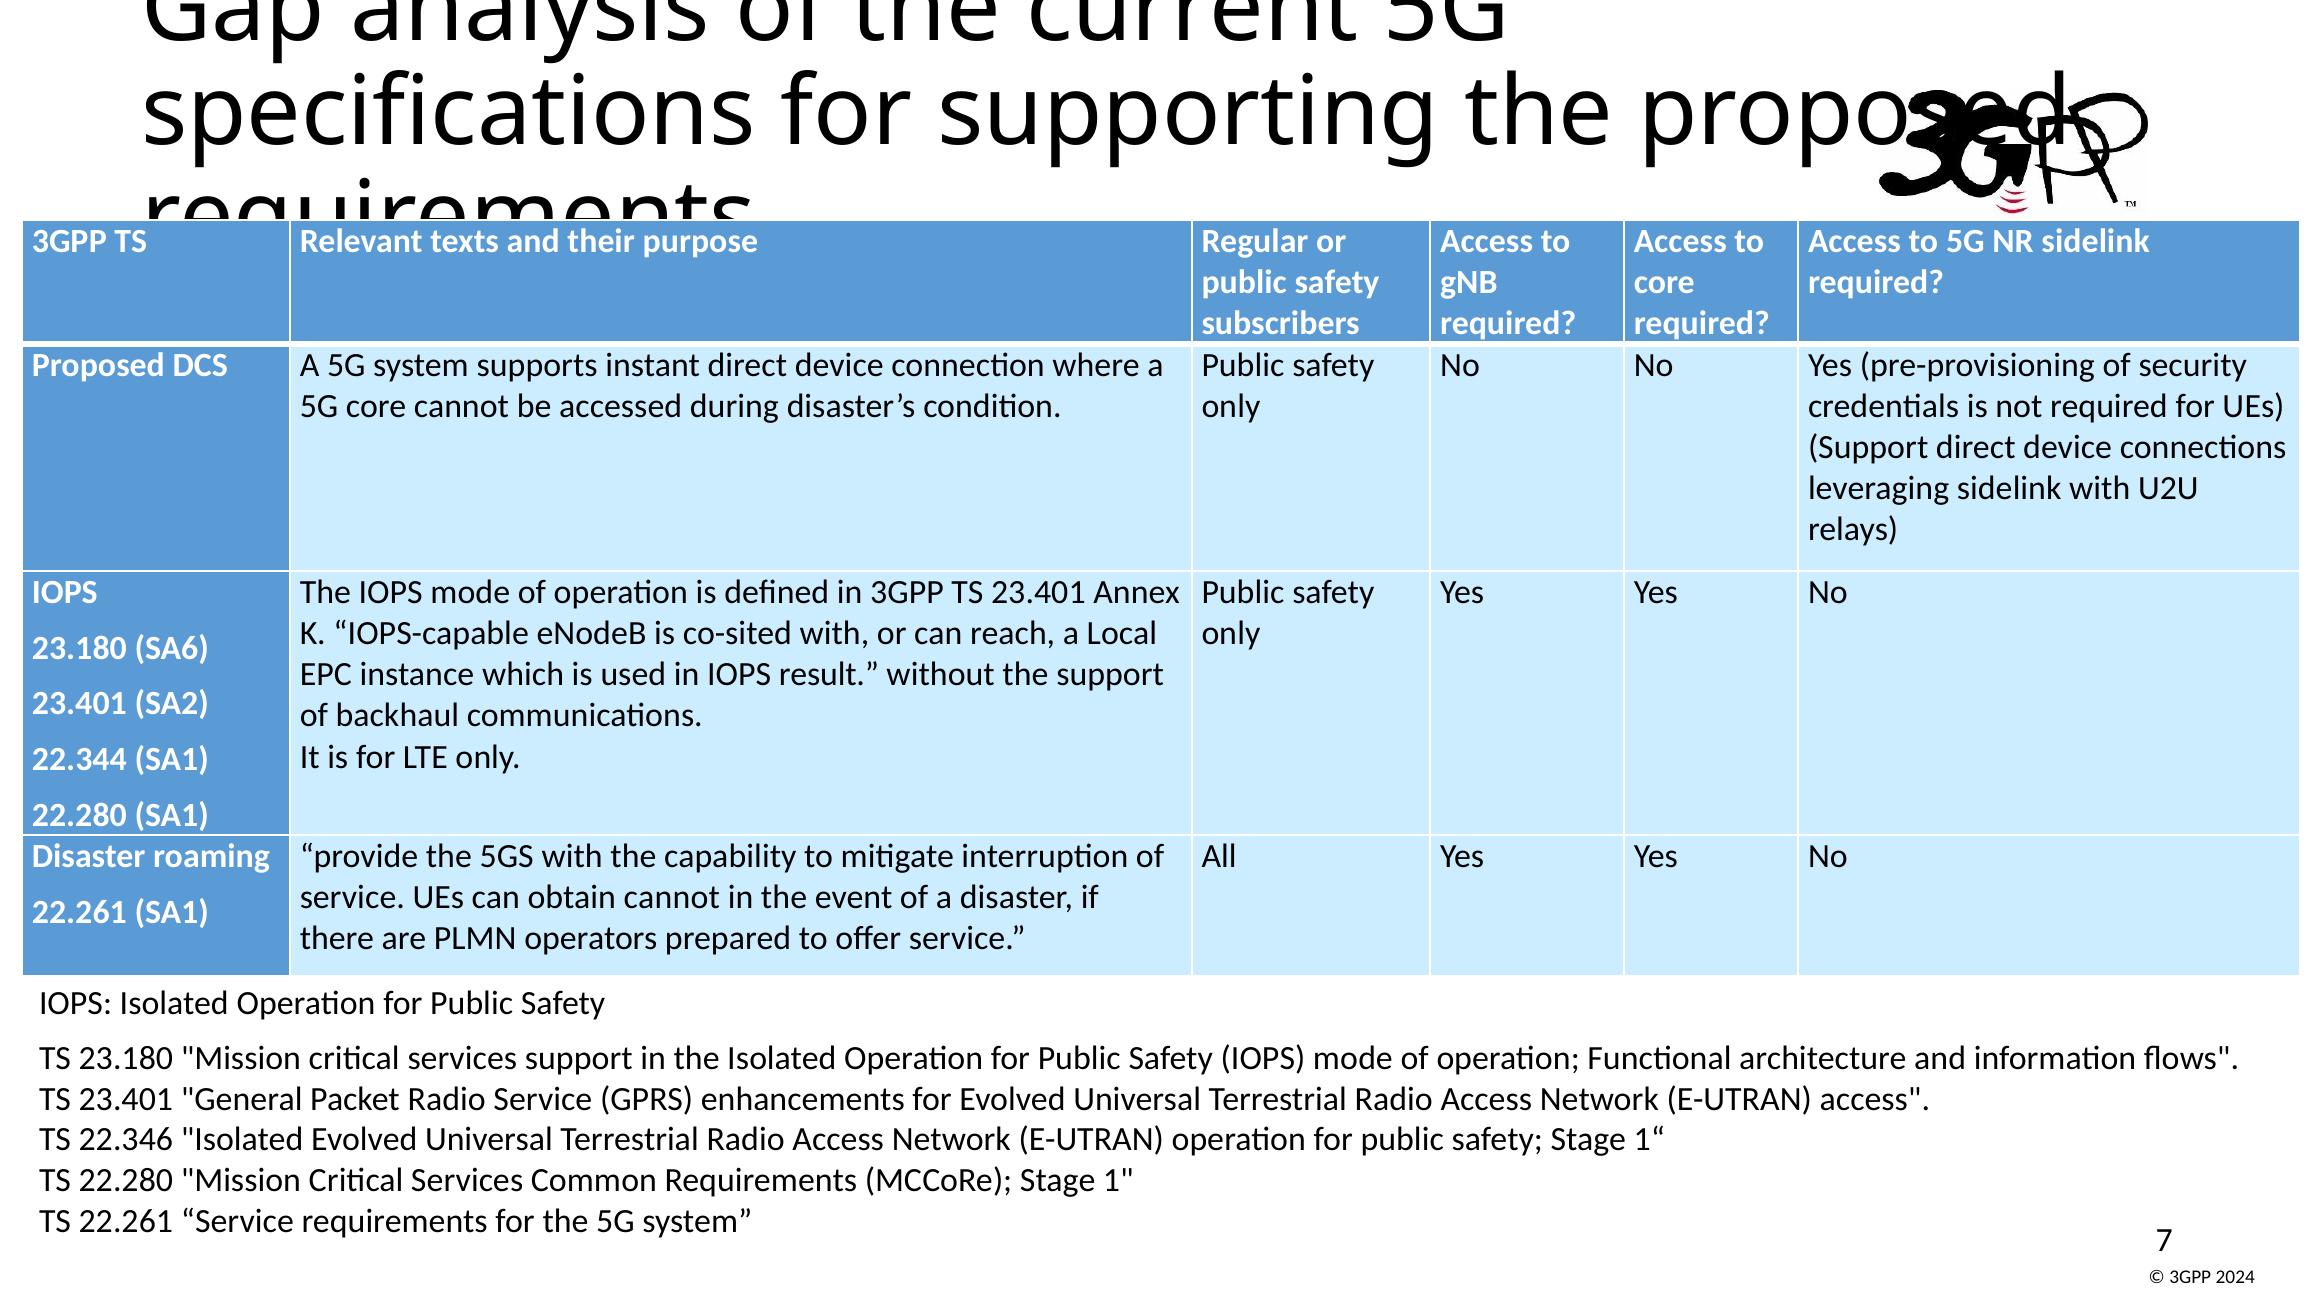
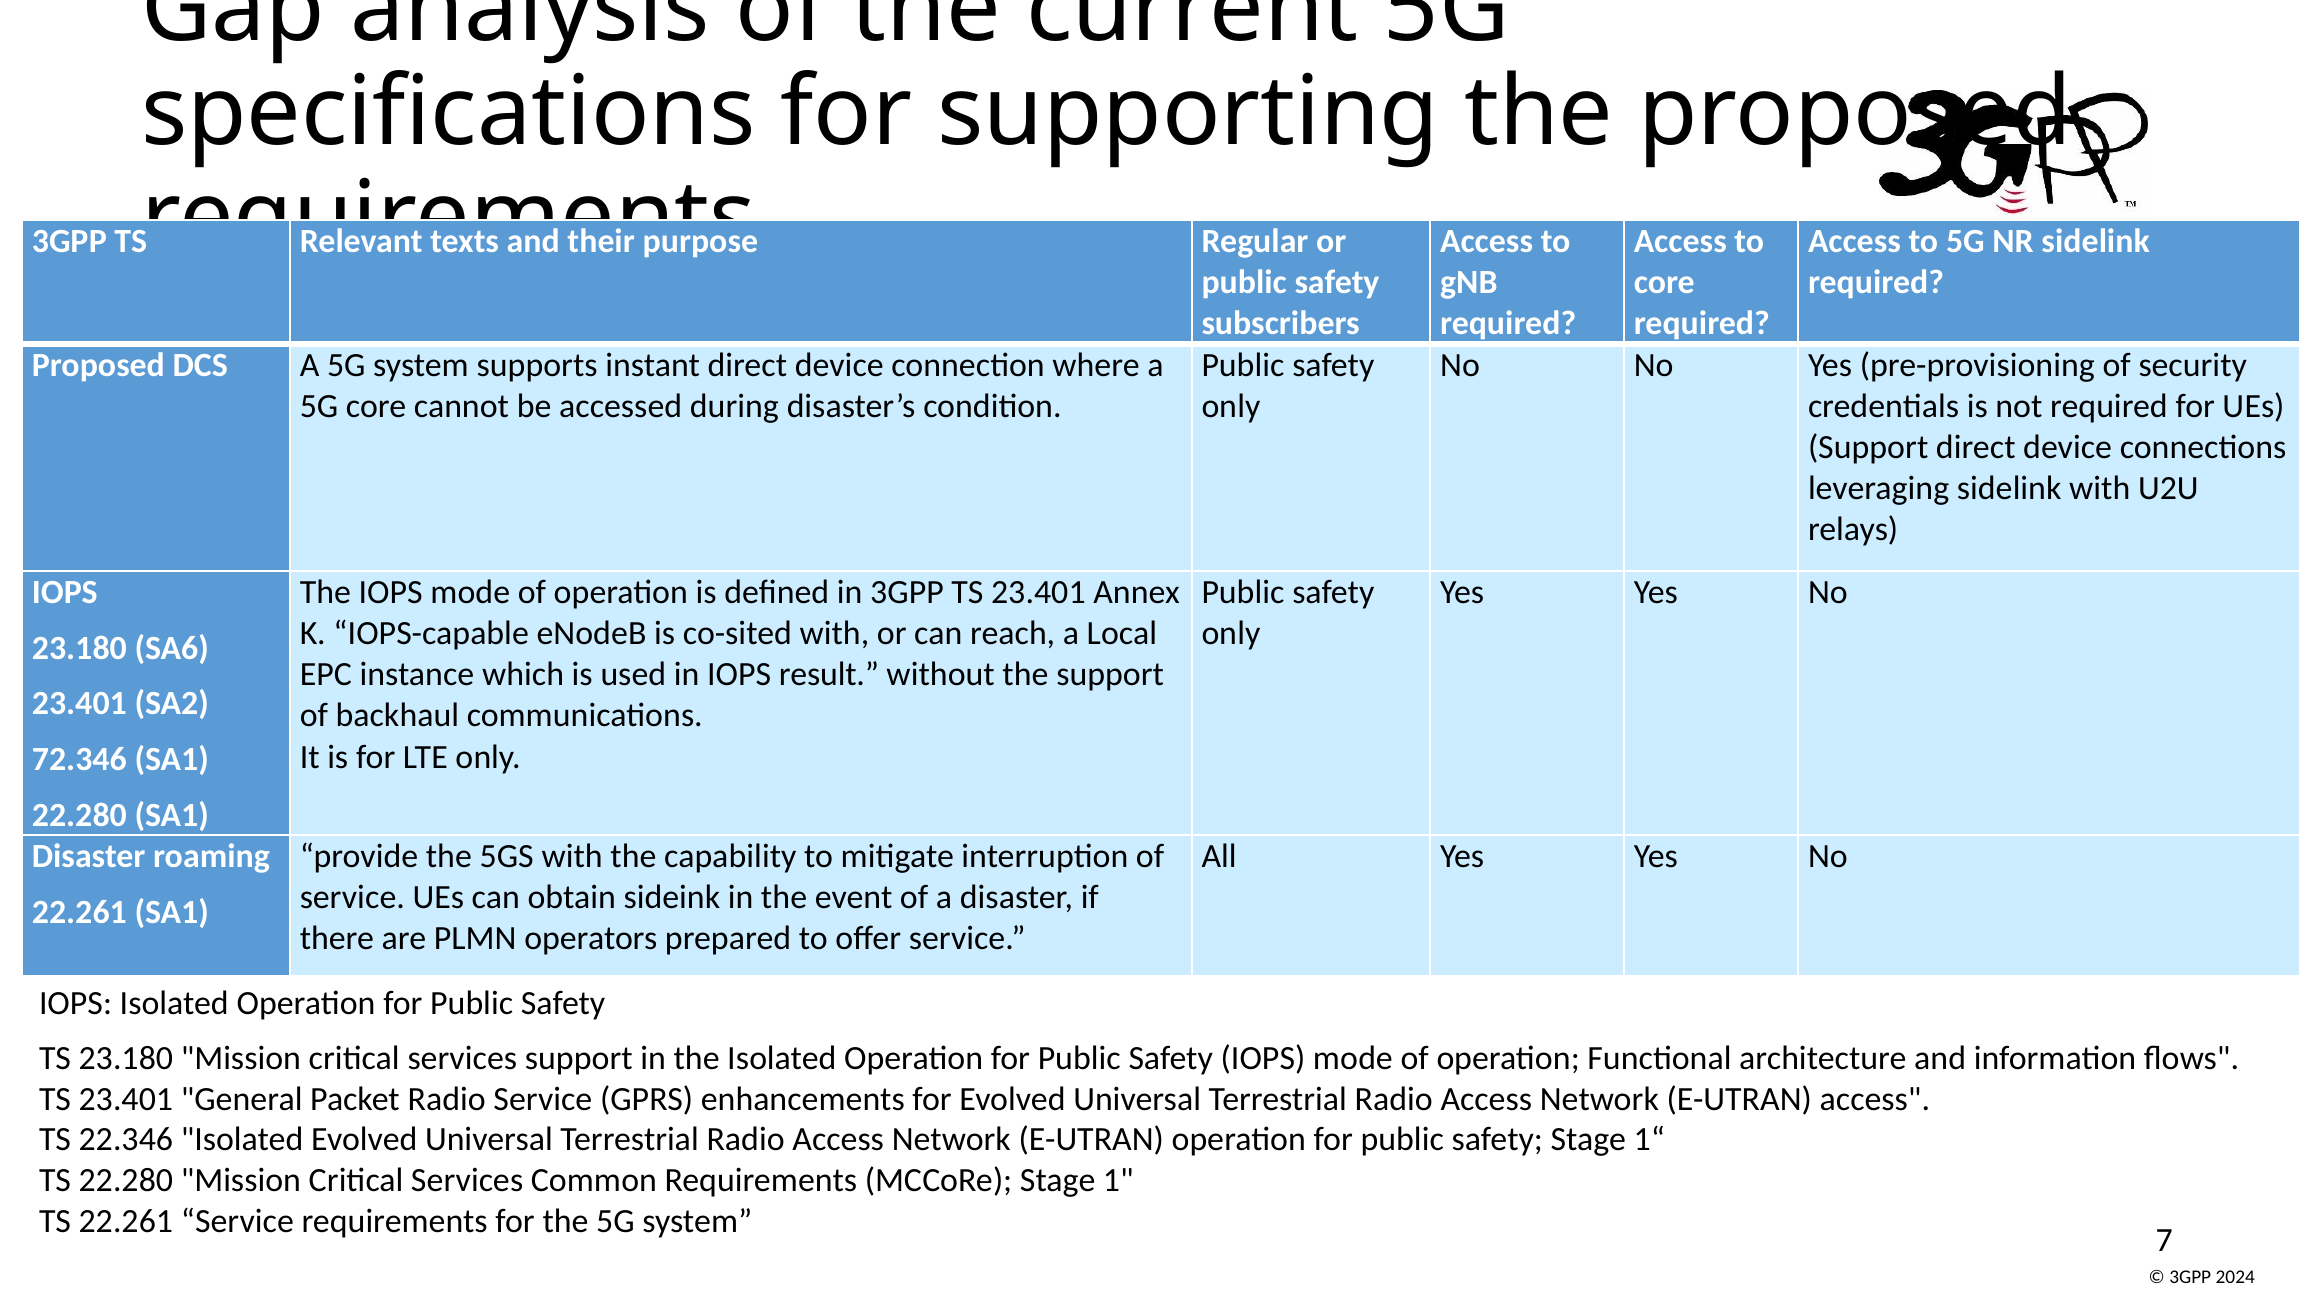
22.344: 22.344 -> 72.346
obtain cannot: cannot -> sideink
